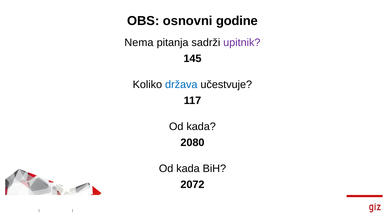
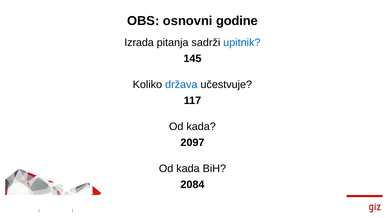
Nema: Nema -> Izrada
upitnik colour: purple -> blue
2080: 2080 -> 2097
2072: 2072 -> 2084
